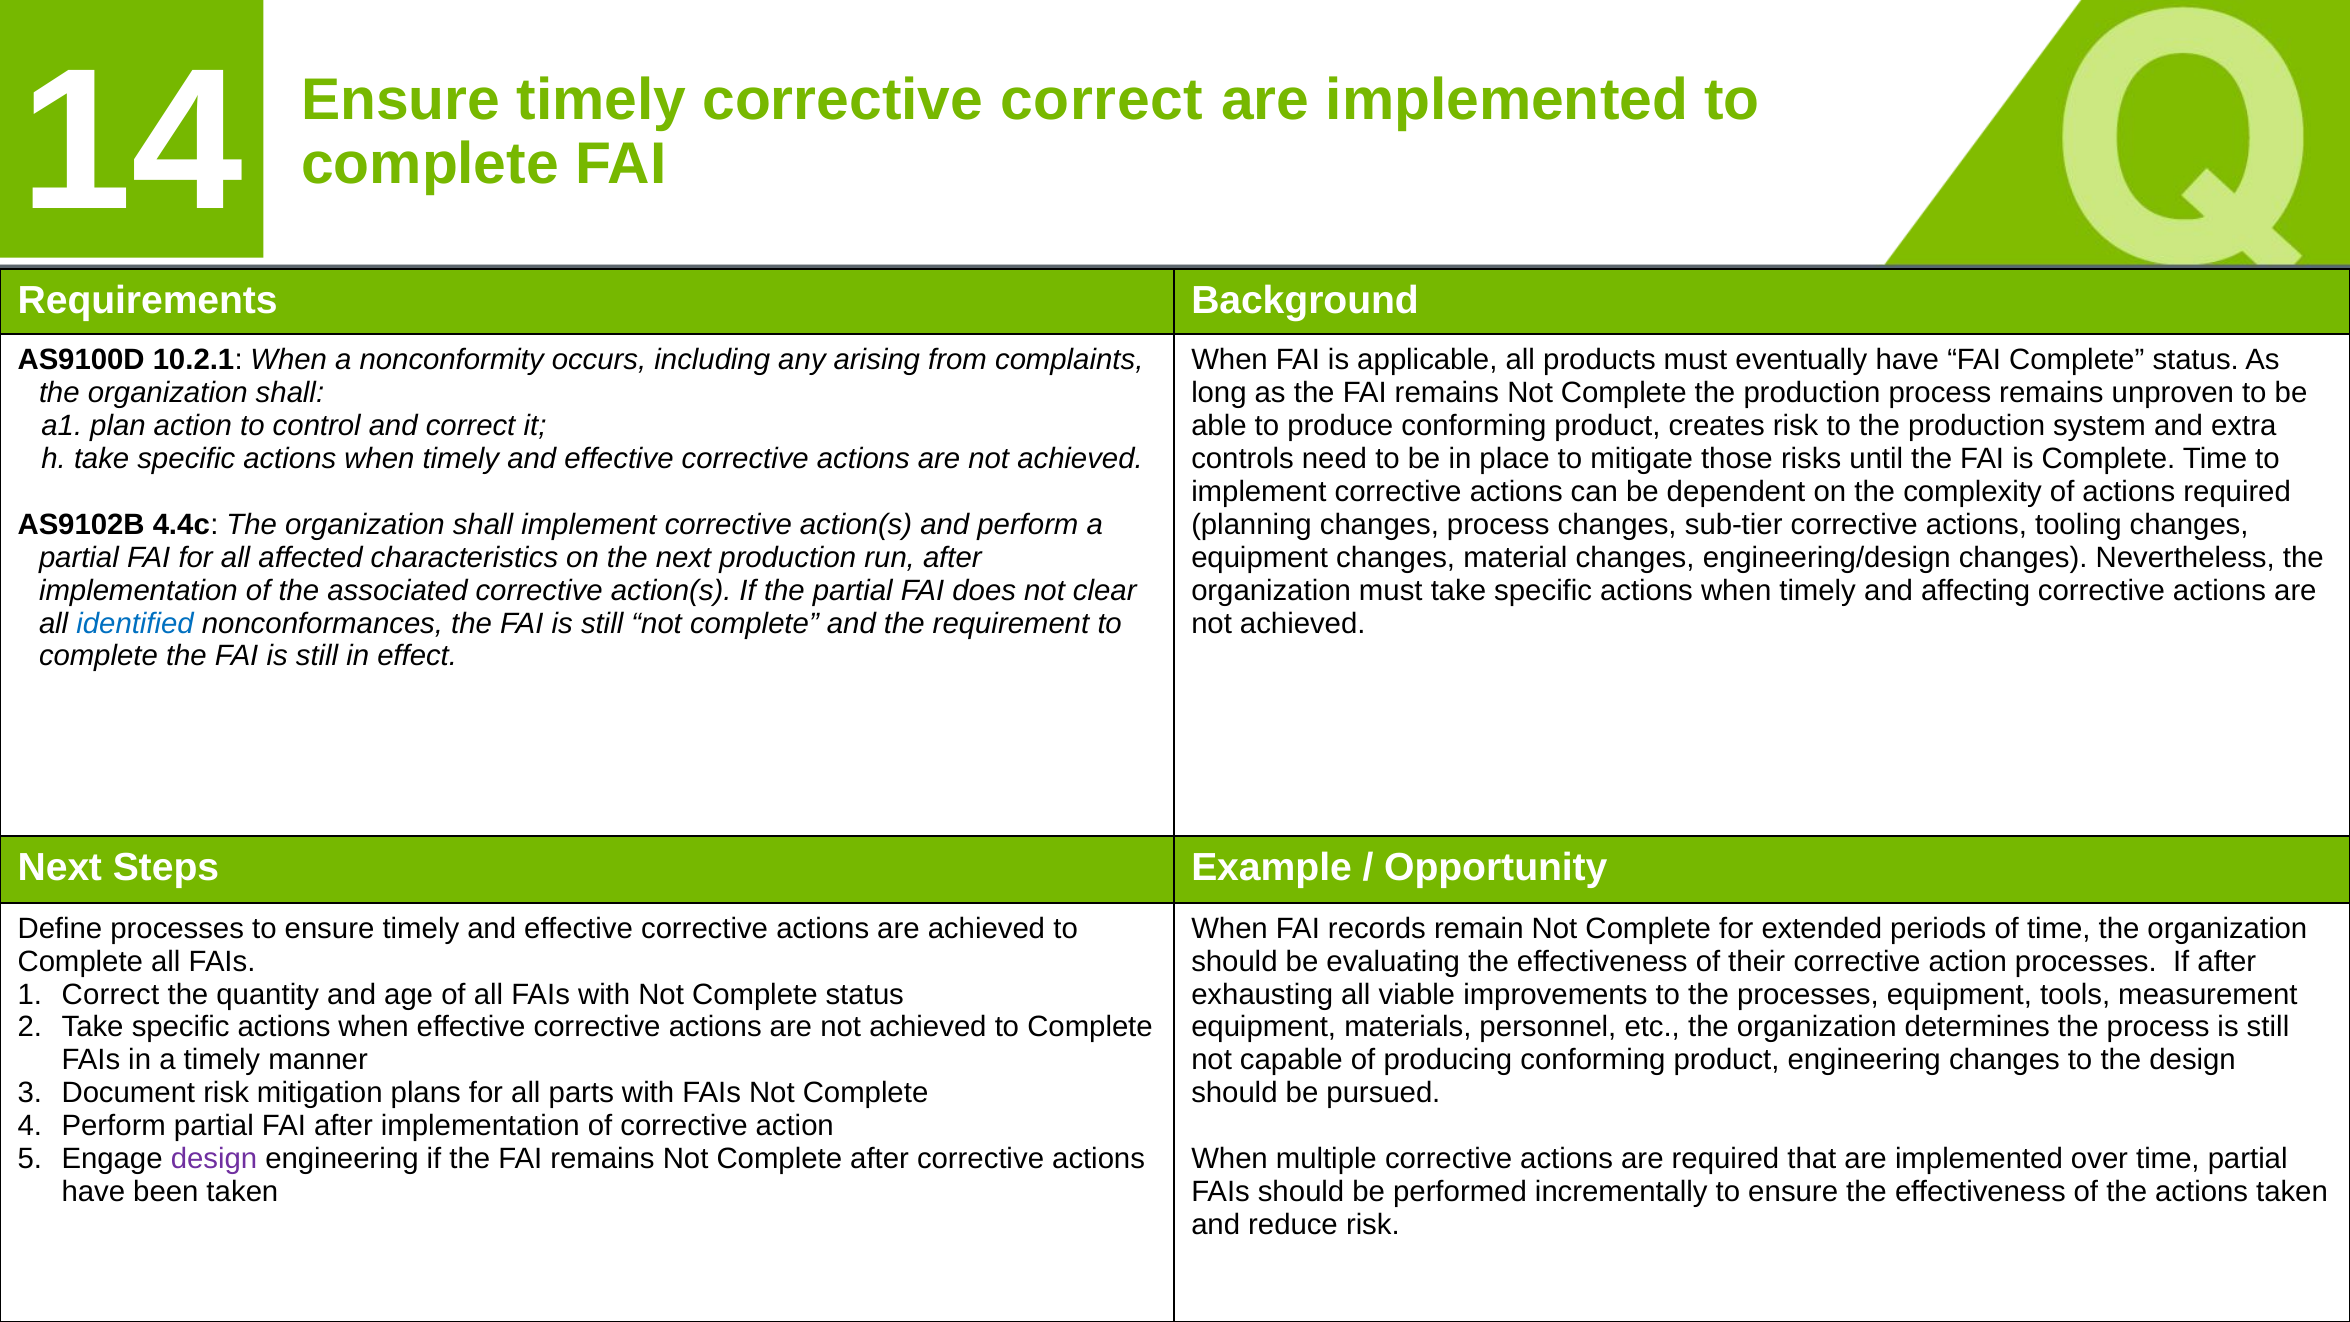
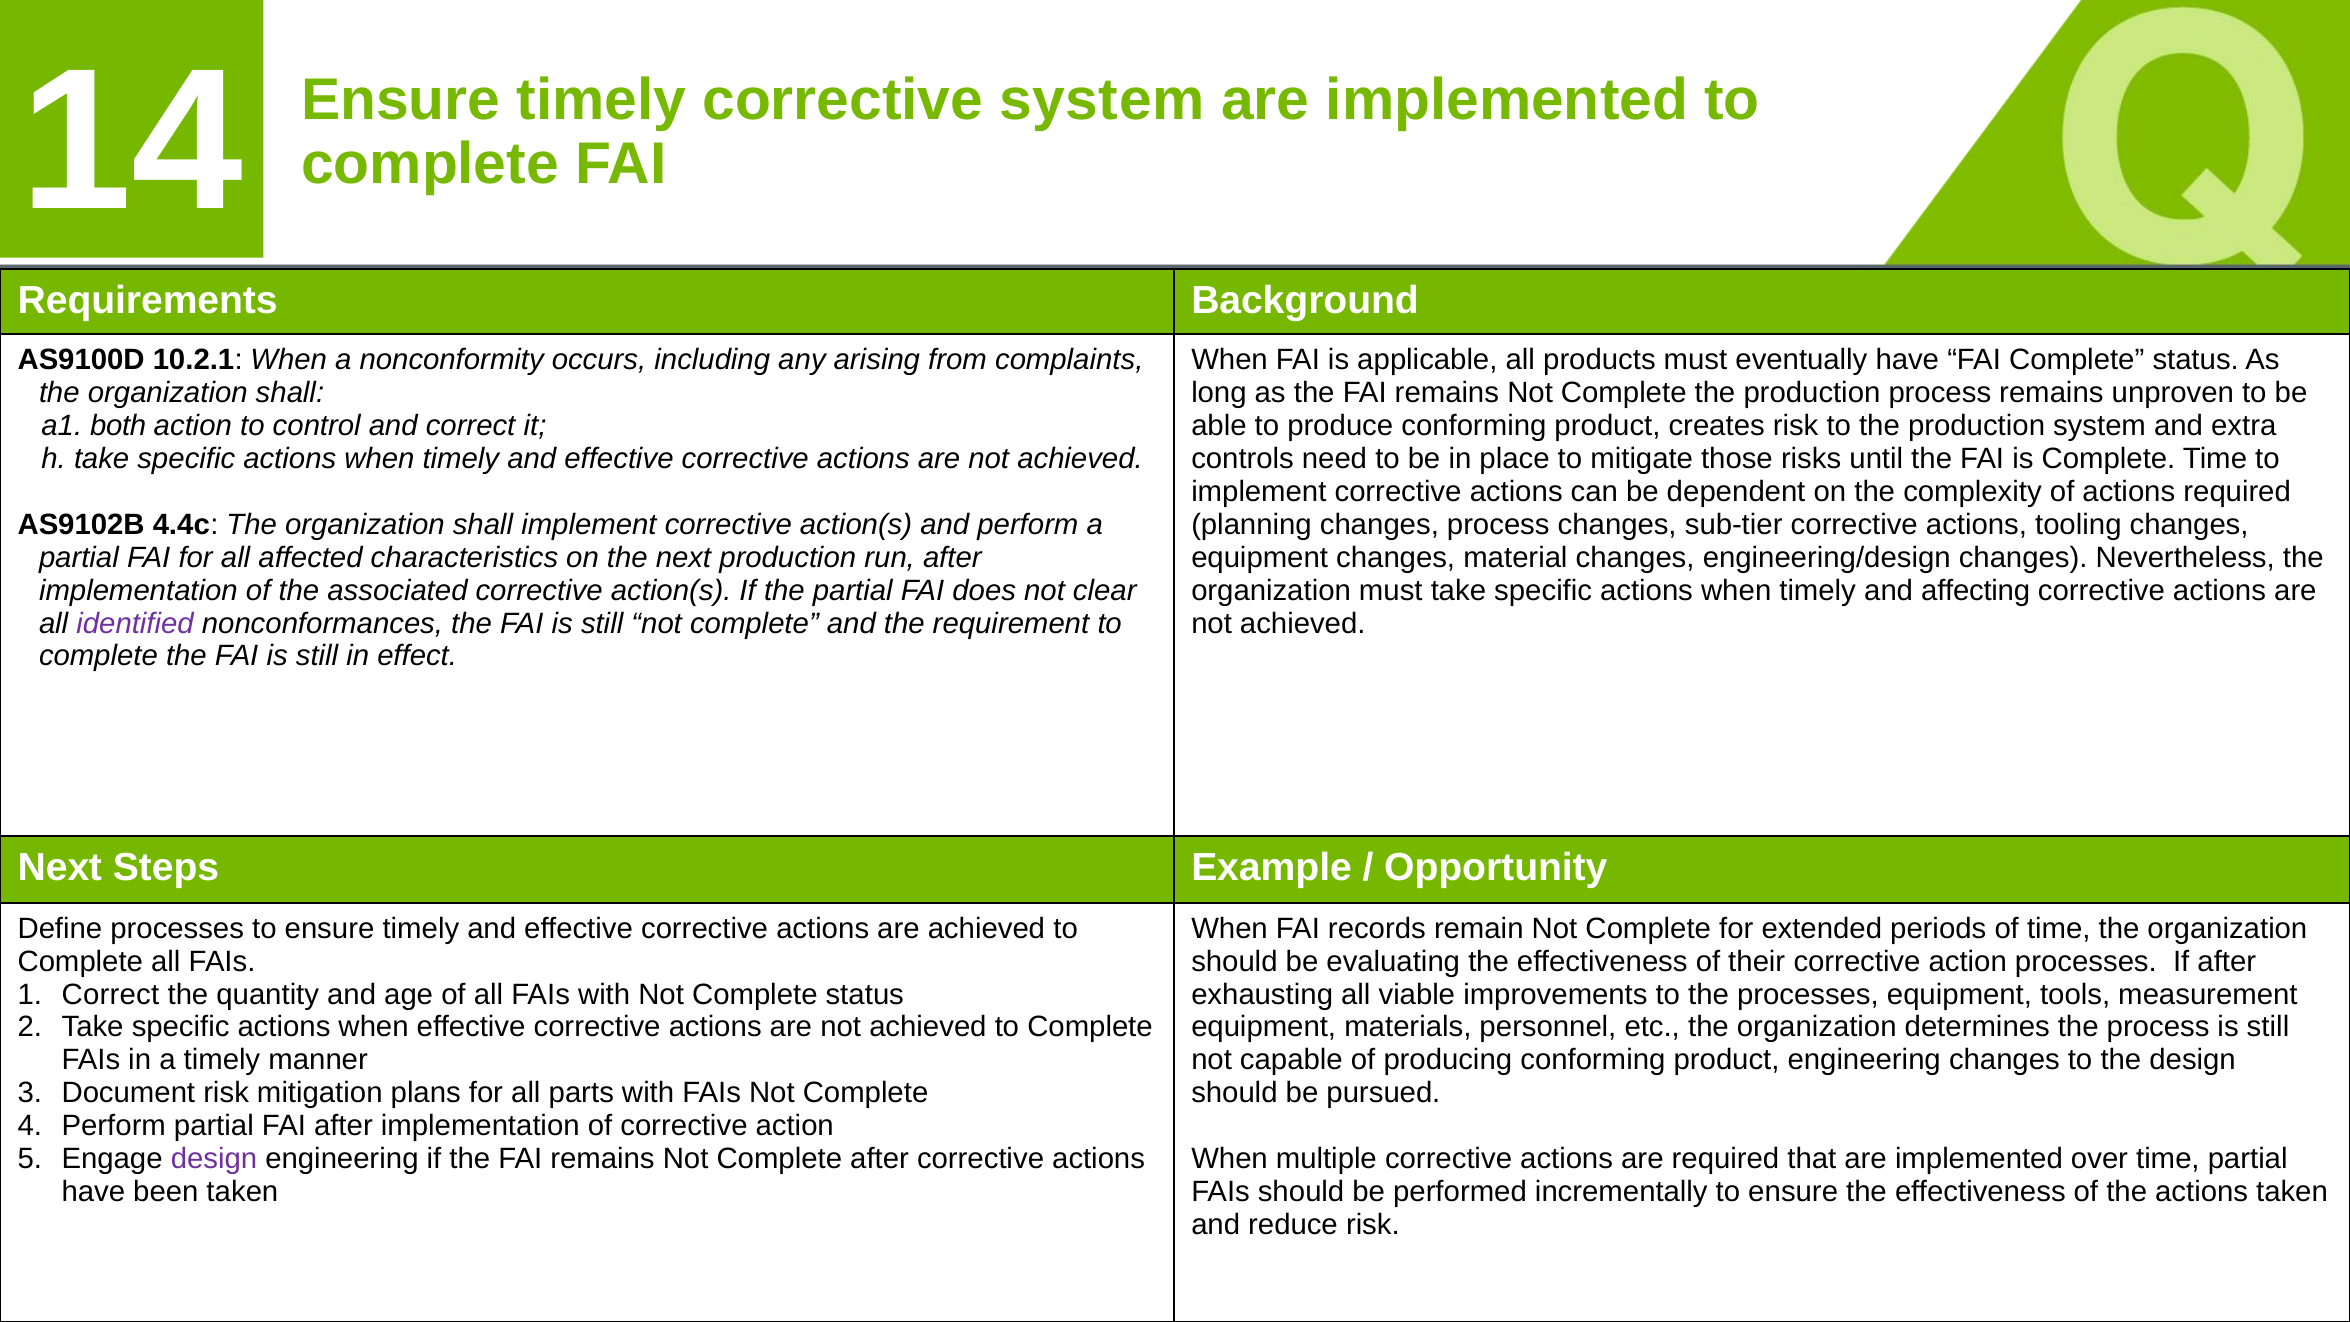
corrective correct: correct -> system
plan: plan -> both
identified colour: blue -> purple
